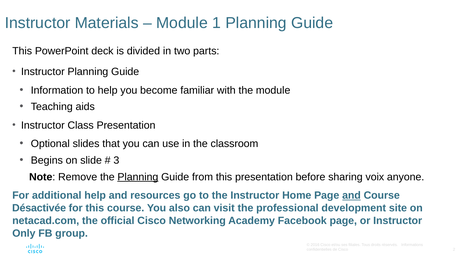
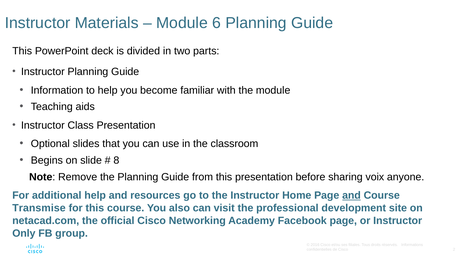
1: 1 -> 6
3: 3 -> 8
Planning at (138, 177) underline: present -> none
Désactivée: Désactivée -> Transmise
